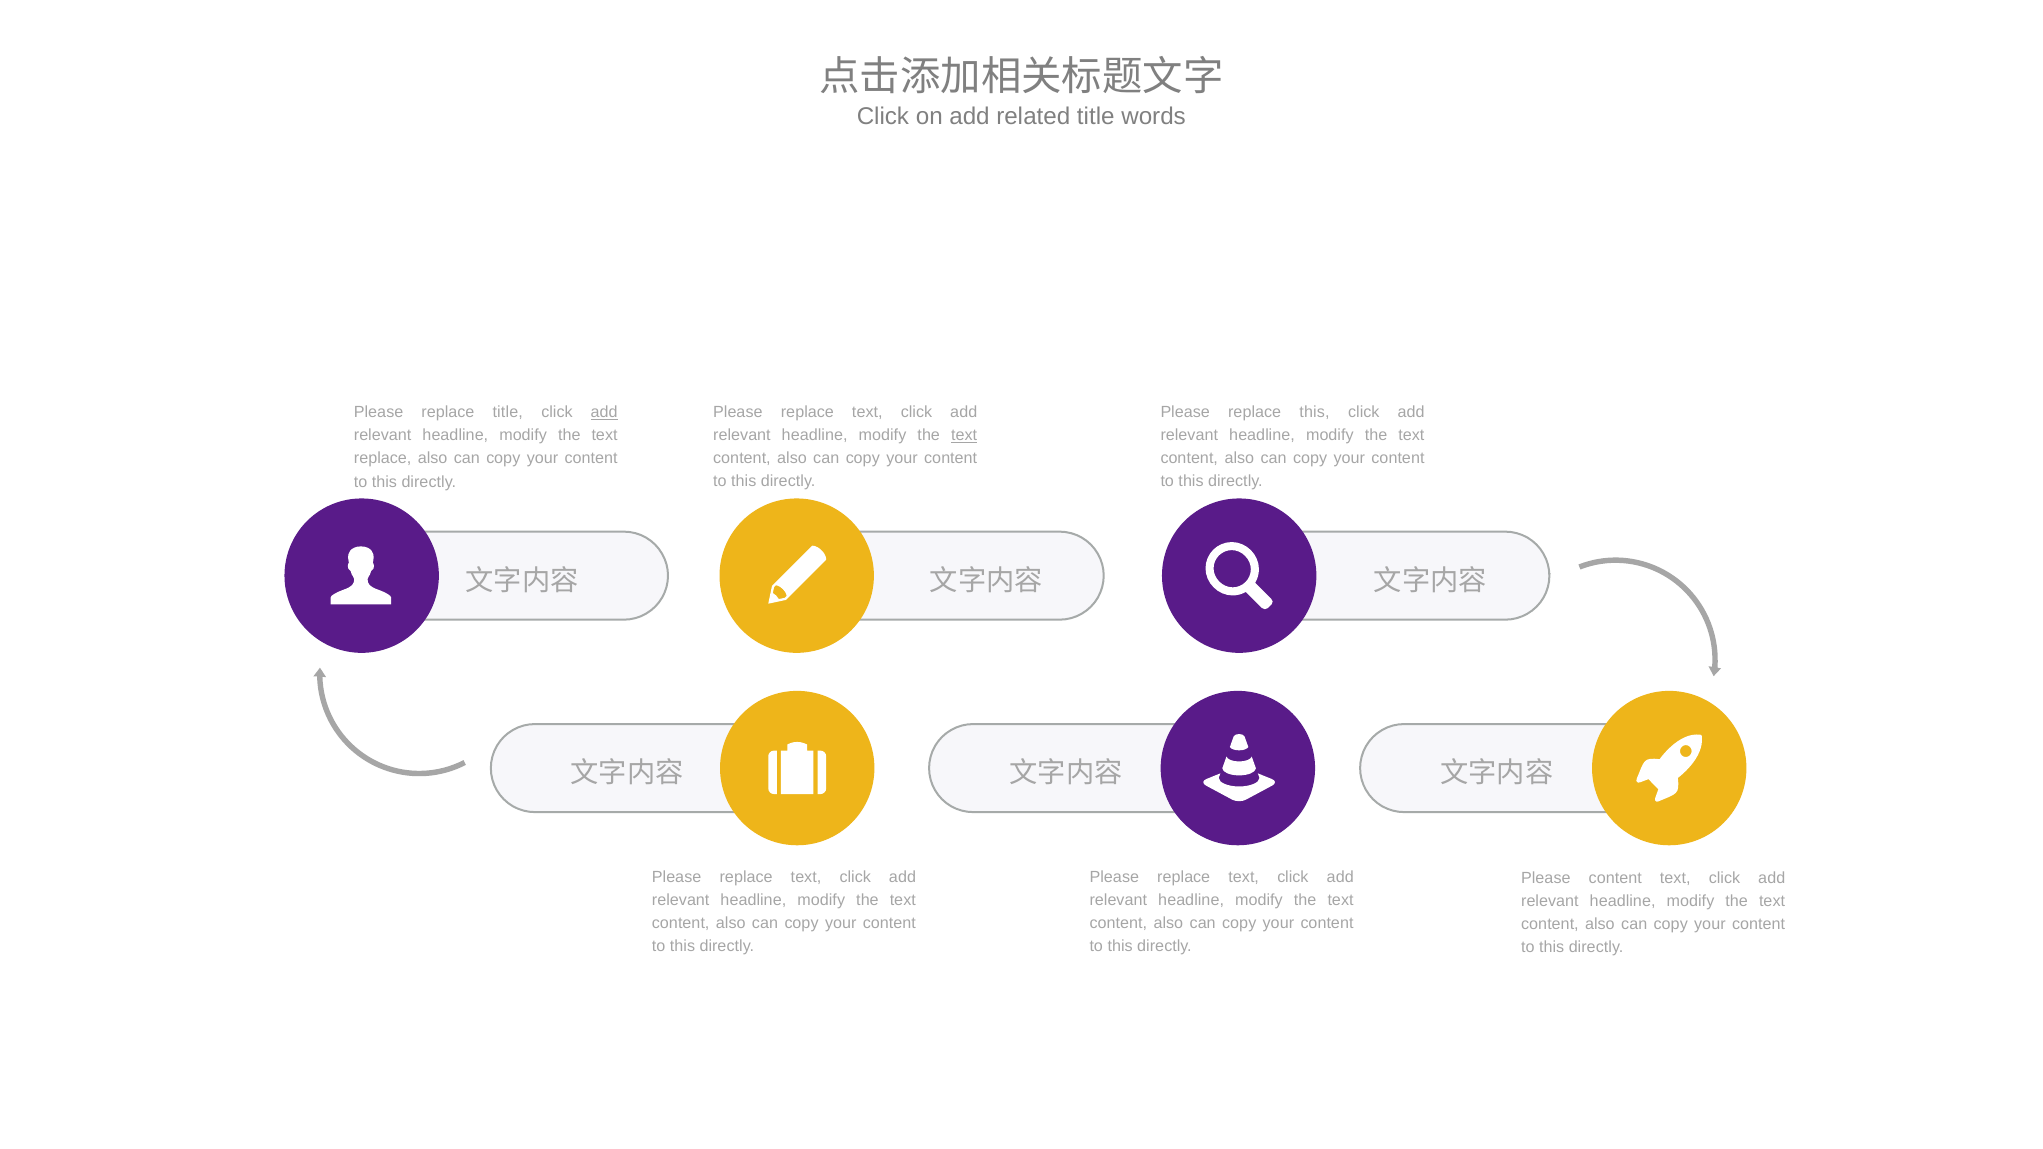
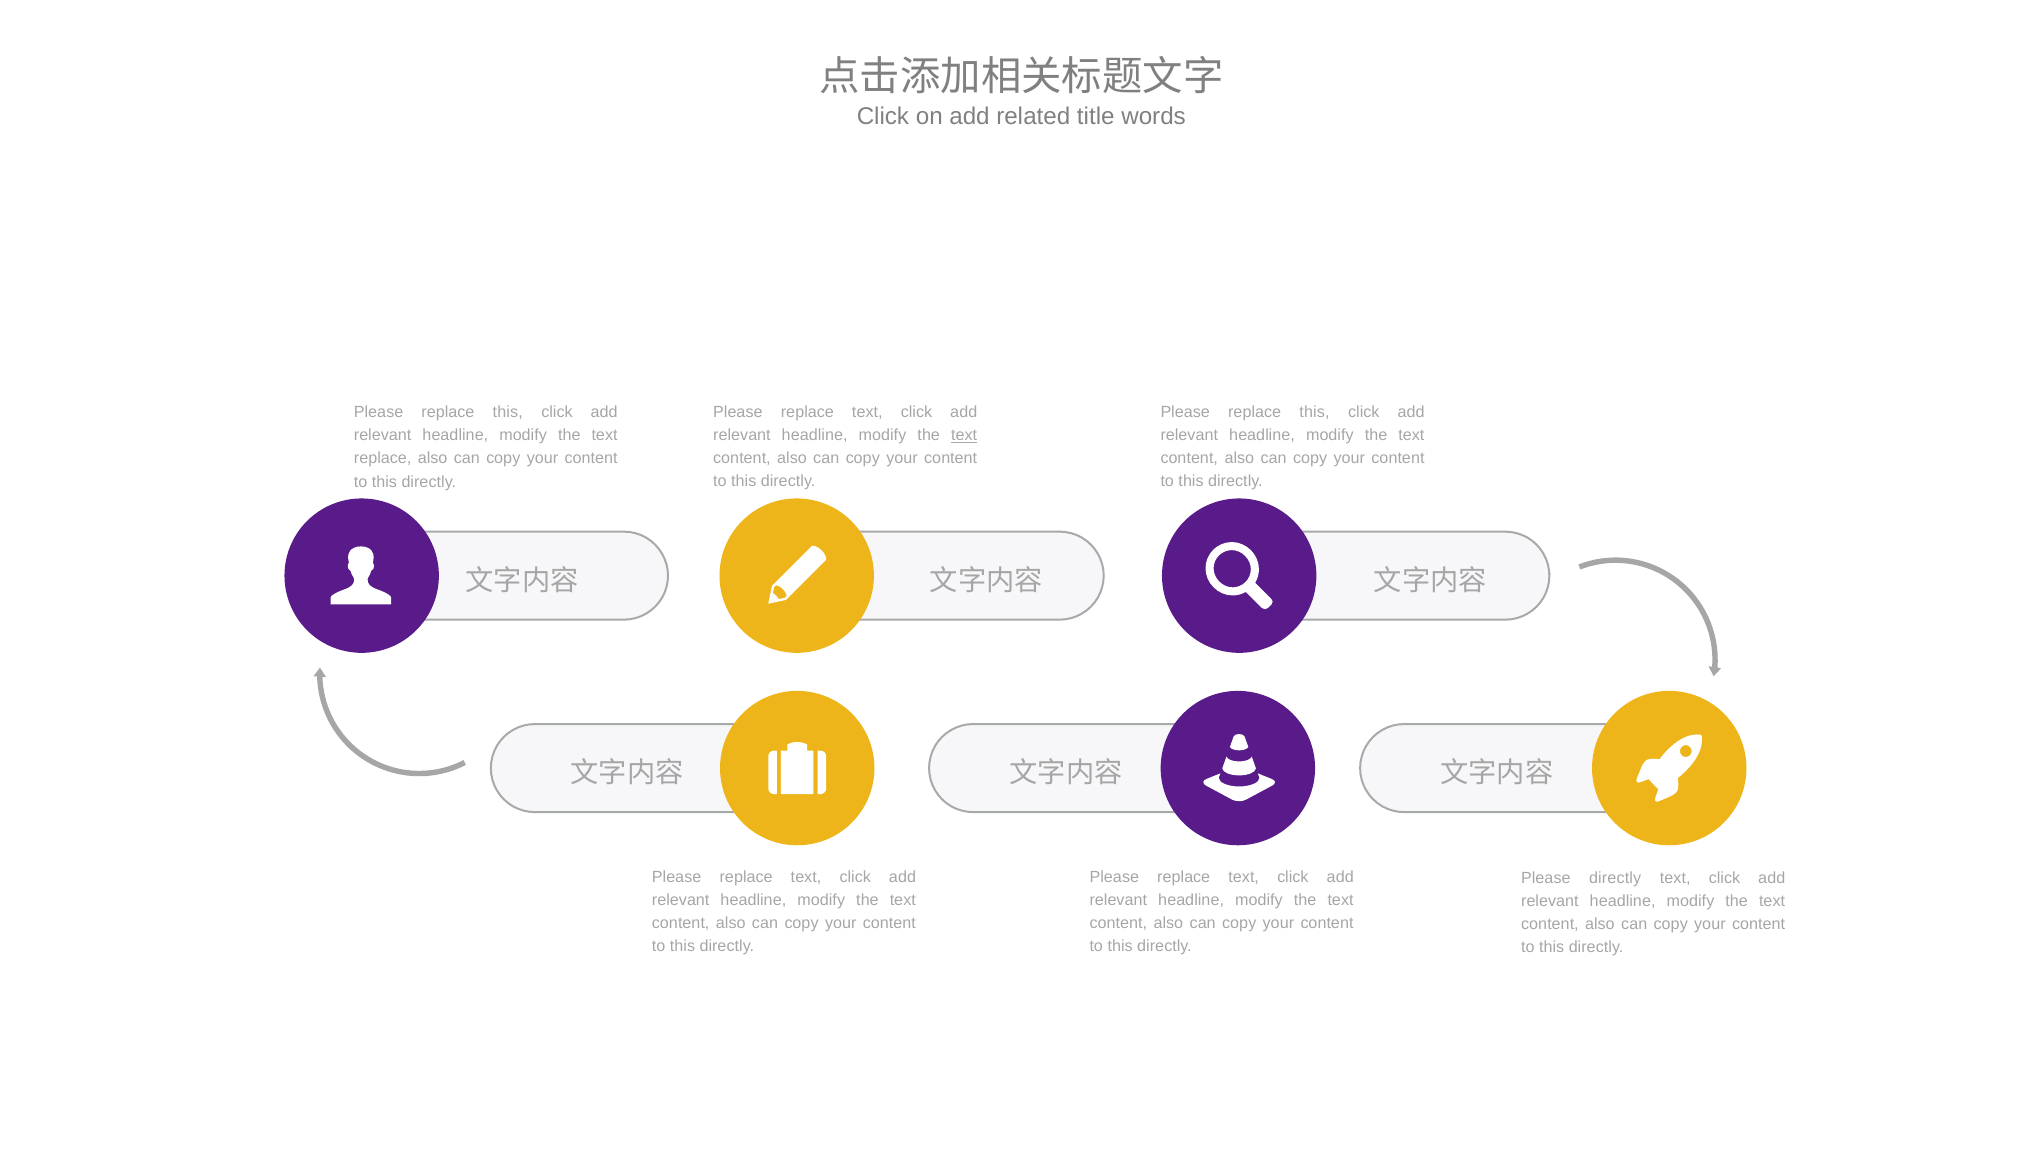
title at (508, 412): title -> this
add at (604, 412) underline: present -> none
Please content: content -> directly
